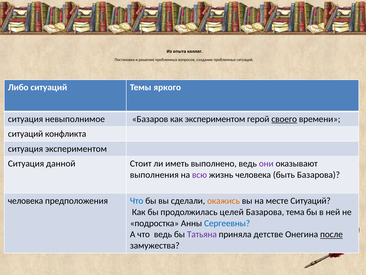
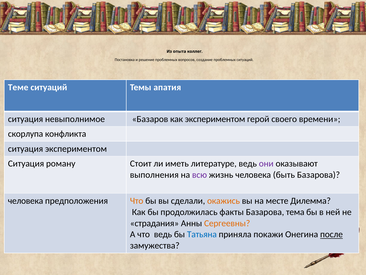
Либо: Либо -> Теме
яркого: яркого -> апатия
своего underline: present -> none
ситуаций at (26, 134): ситуаций -> скорлупа
данной: данной -> роману
выполнено: выполнено -> литературе
Что at (137, 201) colour: blue -> orange
месте Ситуаций: Ситуаций -> Дилемма
целей: целей -> факты
подростка: подростка -> страдания
Сергеевны colour: blue -> orange
Татьяна colour: purple -> blue
детстве: детстве -> покажи
